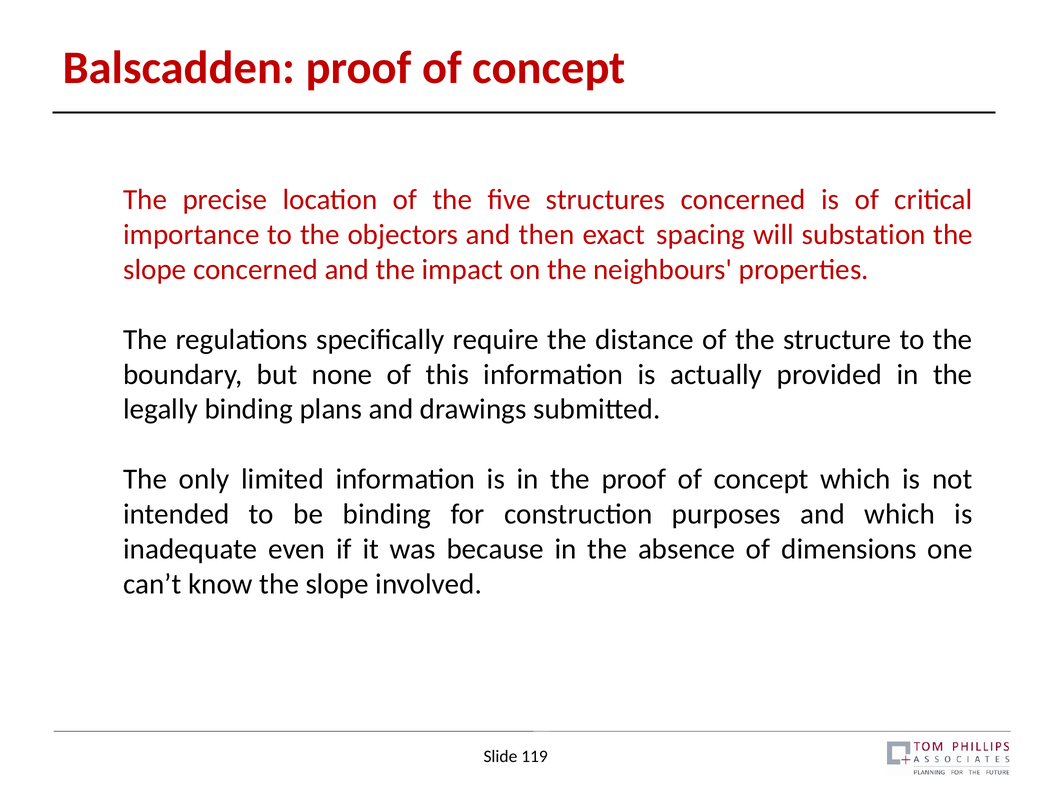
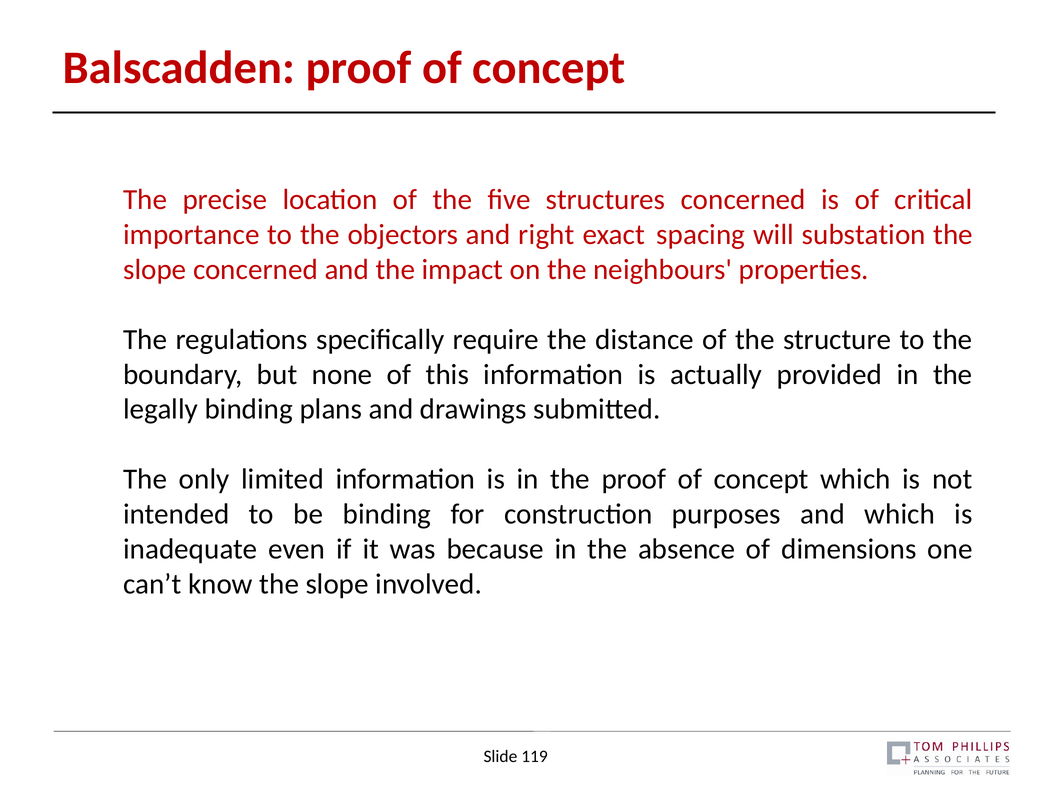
then: then -> right
